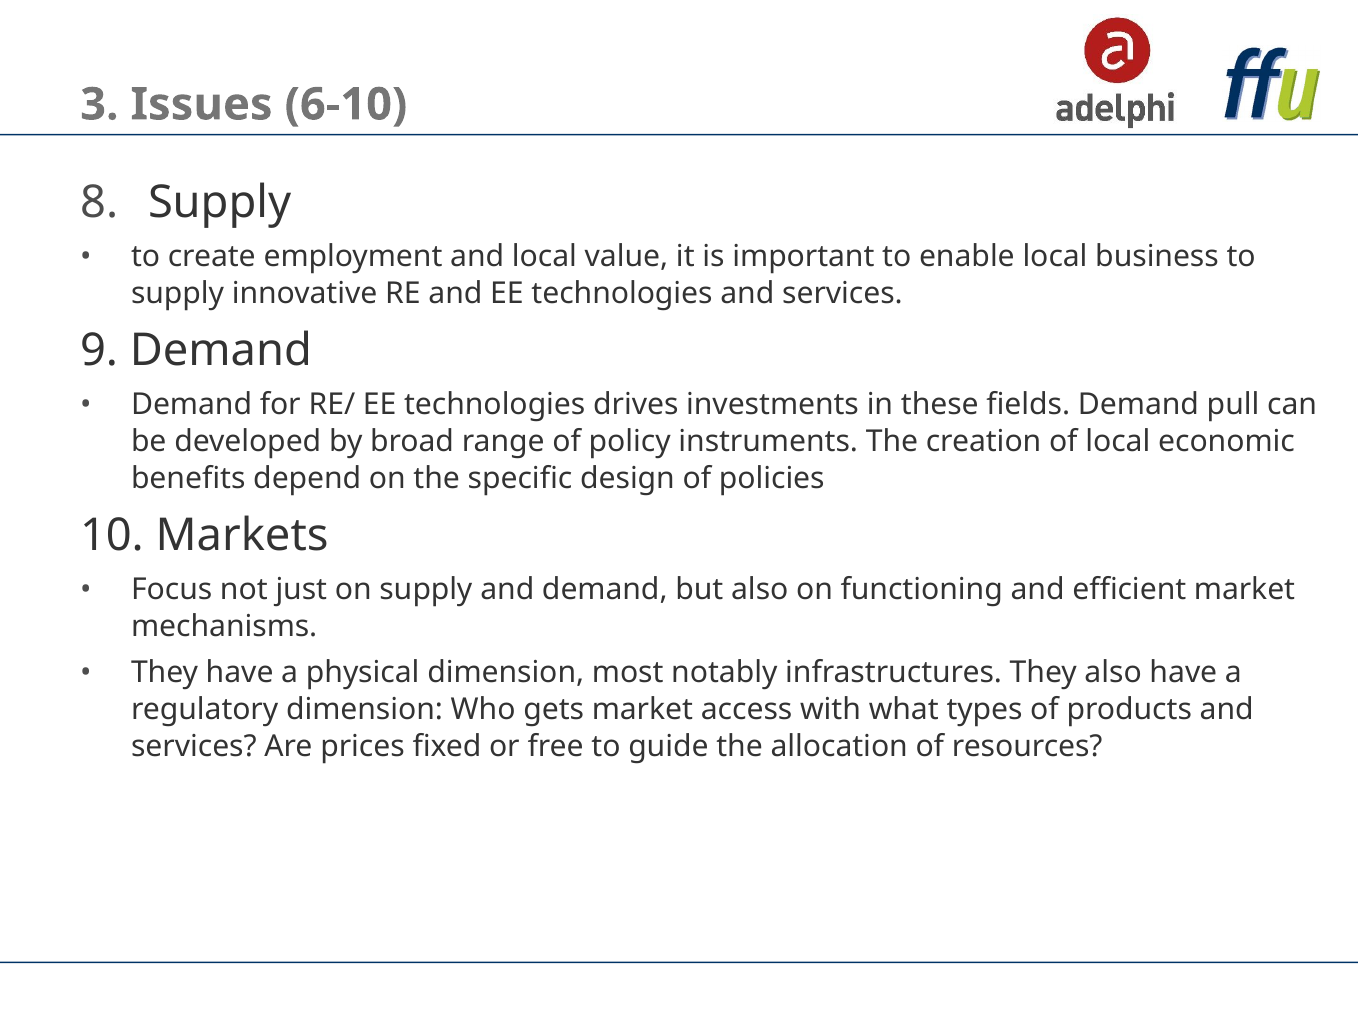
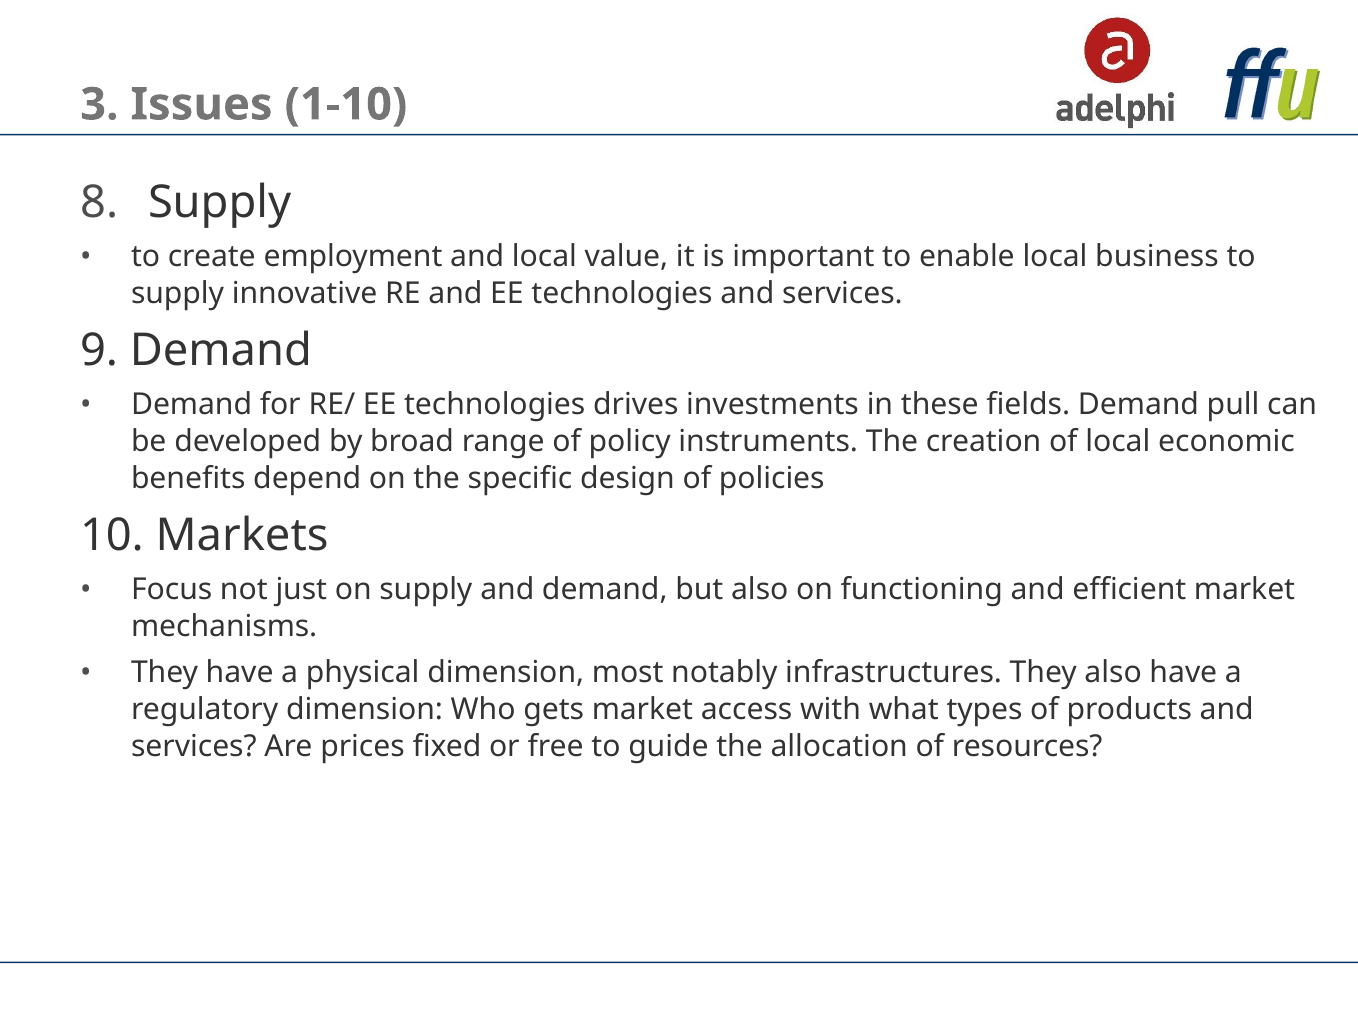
6-10: 6-10 -> 1-10
